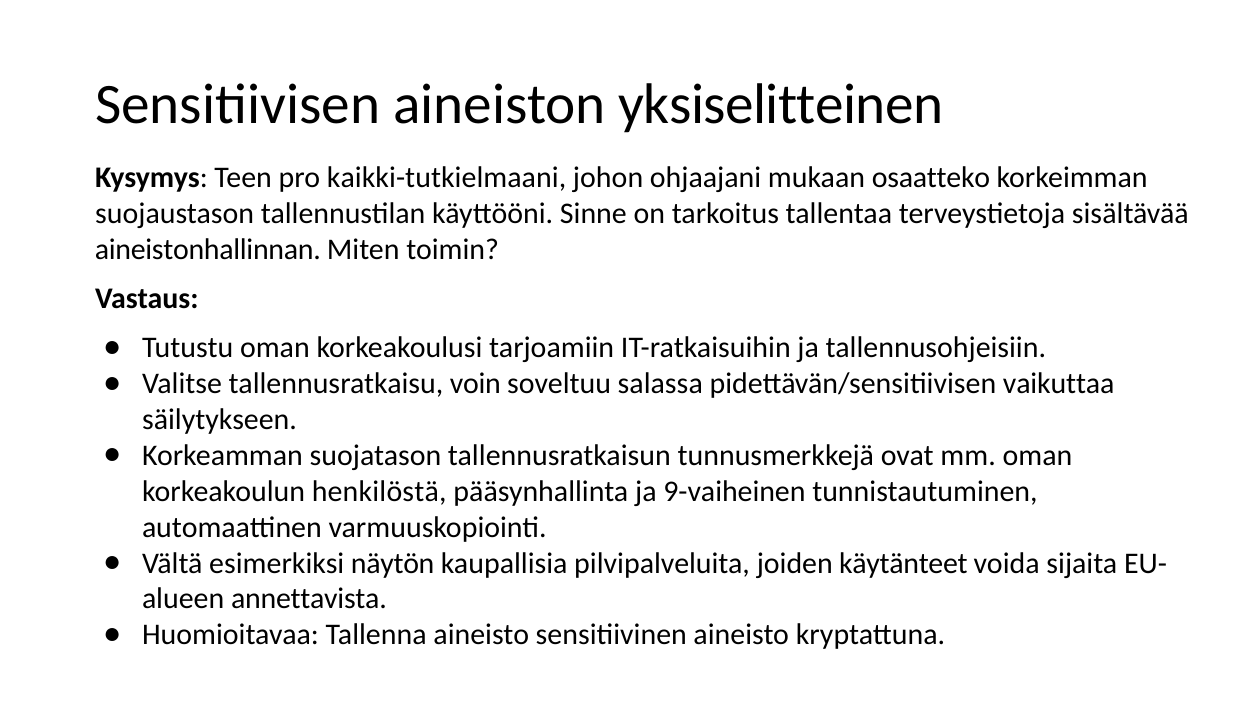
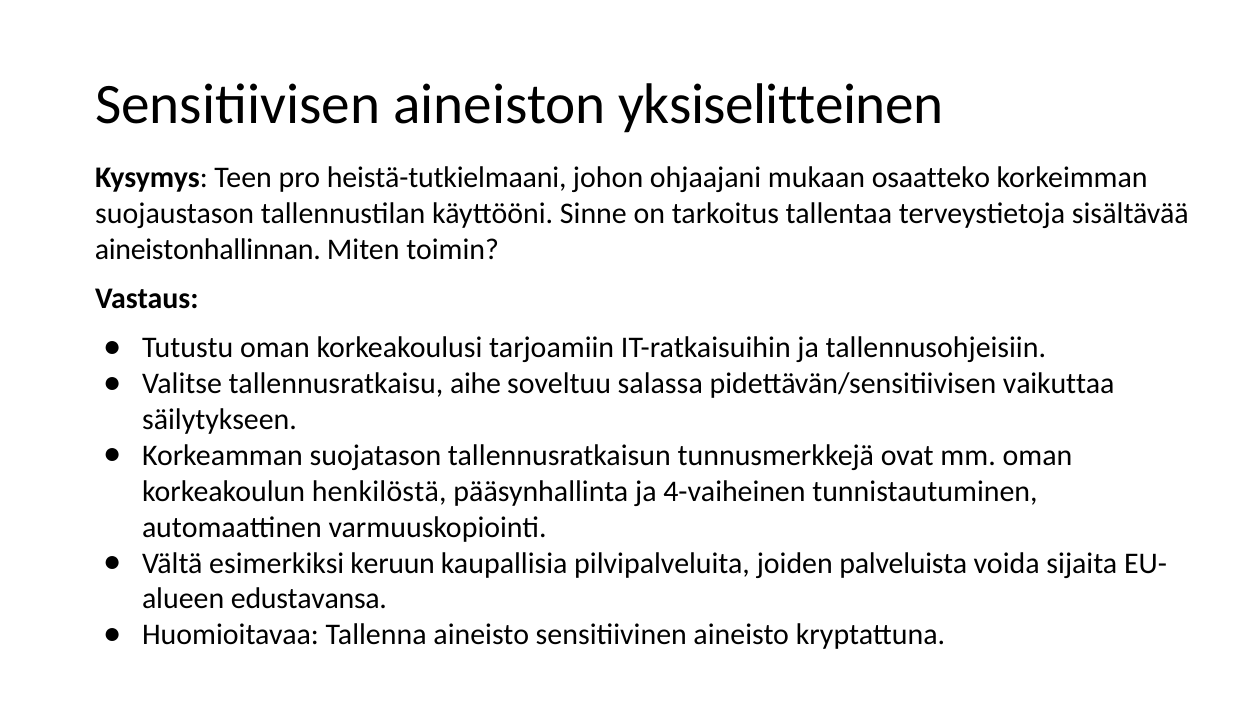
kaikki-tutkielmaani: kaikki-tutkielmaani -> heistä-tutkielmaani
voin: voin -> aihe
9-vaiheinen: 9-vaiheinen -> 4-vaiheinen
näytön: näytön -> keruun
käytänteet: käytänteet -> palveluista
annettavista: annettavista -> edustavansa
